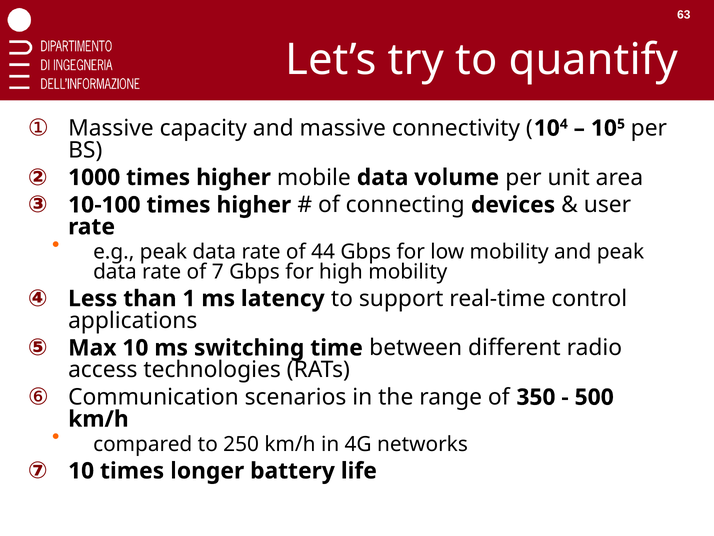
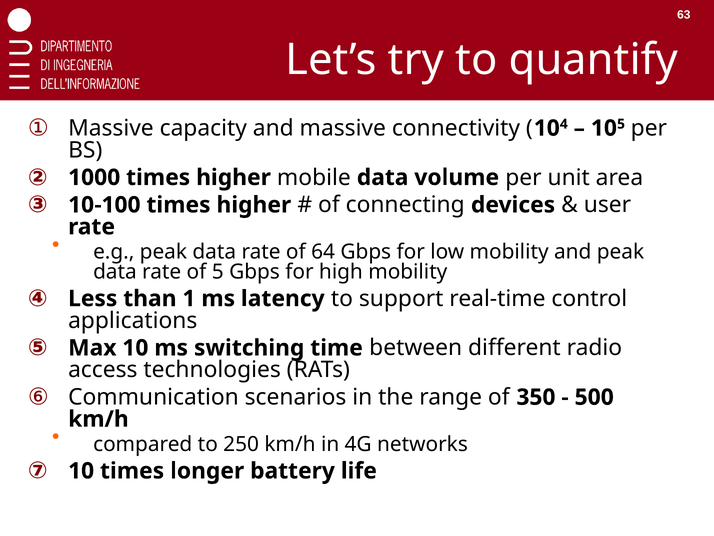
44: 44 -> 64
of 7: 7 -> 5
